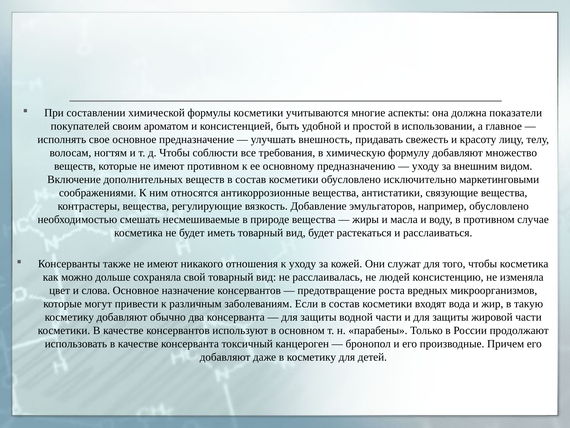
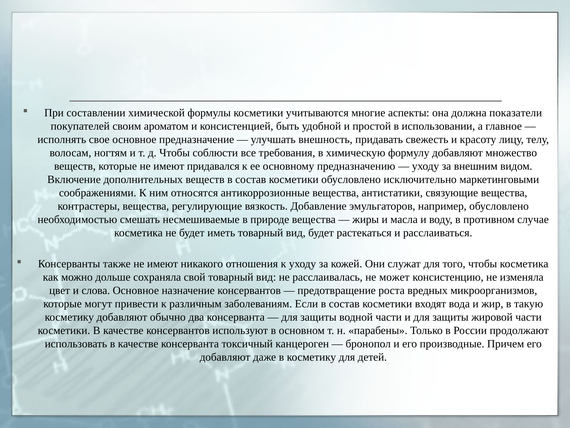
имеют противном: противном -> придавался
людей: людей -> может
